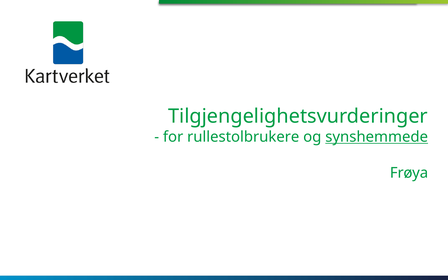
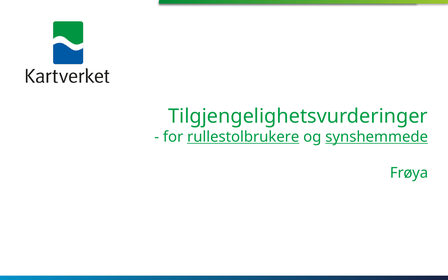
rullestolbrukere underline: none -> present
